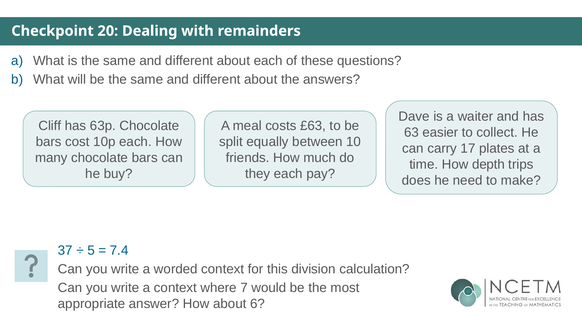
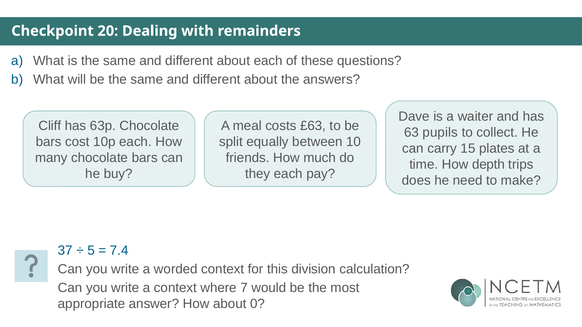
easier: easier -> pupils
17: 17 -> 15
6: 6 -> 0
